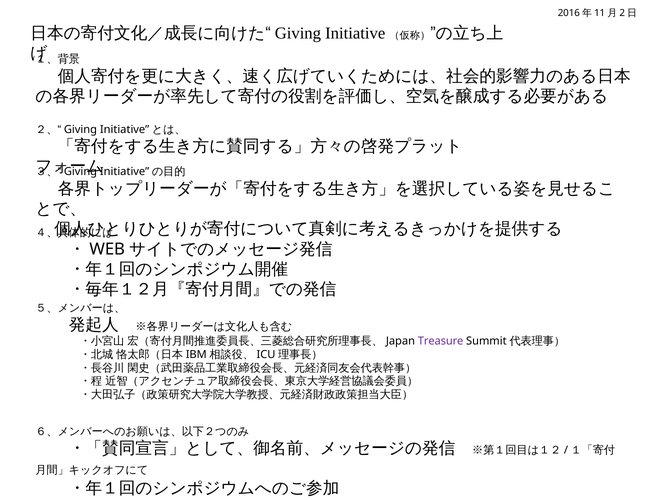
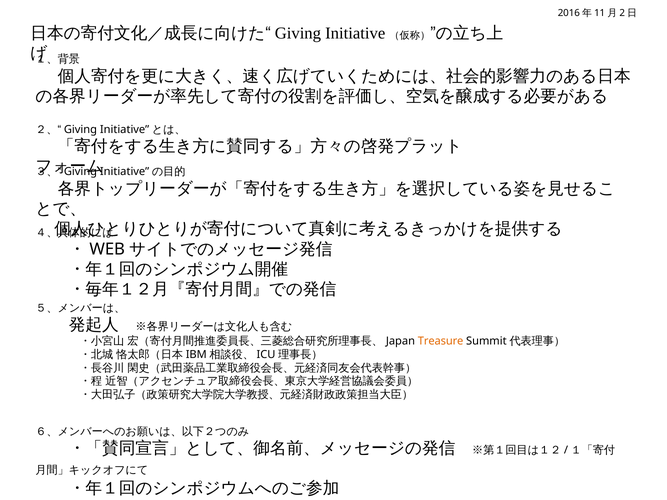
Treasure colour: purple -> orange
